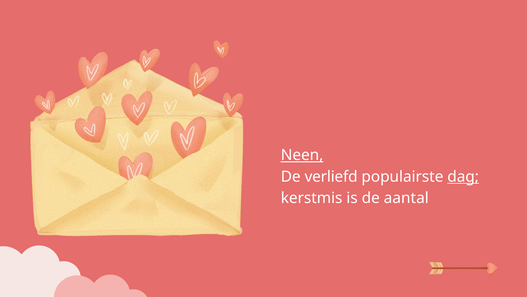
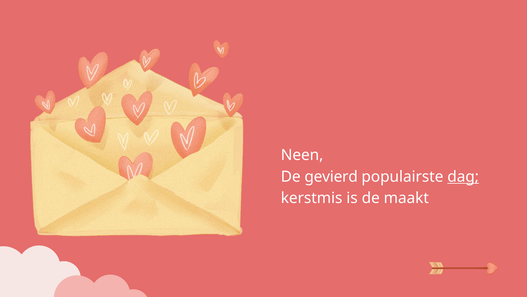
Neen underline: present -> none
verliefd: verliefd -> gevierd
aantal: aantal -> maakt
